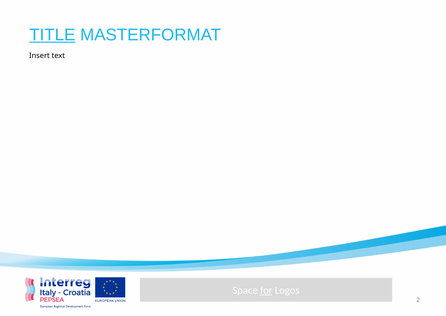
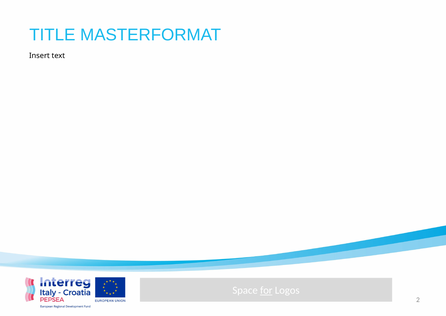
TITLE underline: present -> none
